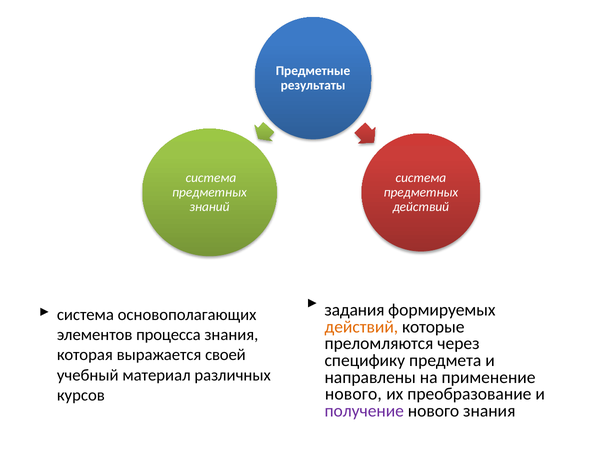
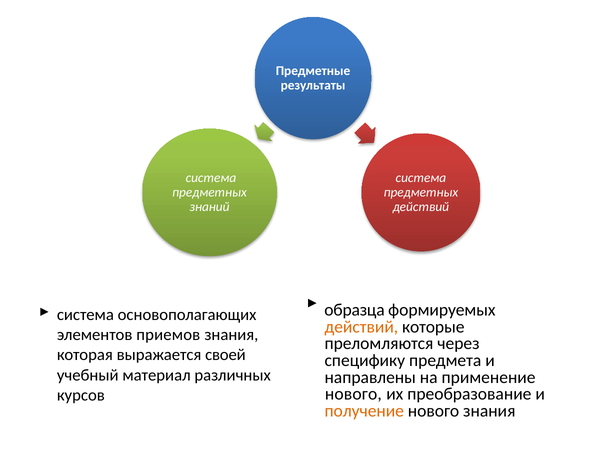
задания: задания -> образца
процесса: процесса -> приемов
получение colour: purple -> orange
